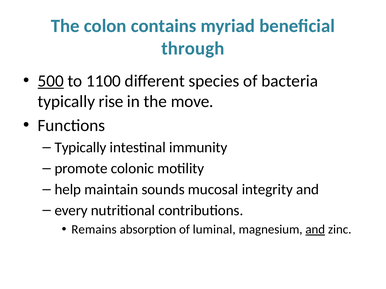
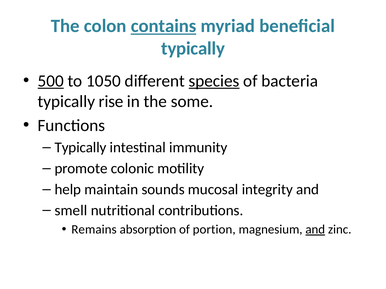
contains underline: none -> present
through at (193, 49): through -> typically
1100: 1100 -> 1050
species underline: none -> present
move: move -> some
every: every -> smell
luminal: luminal -> portion
